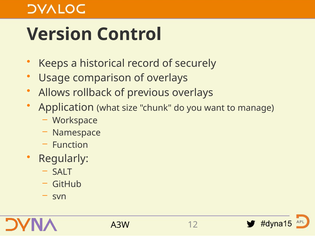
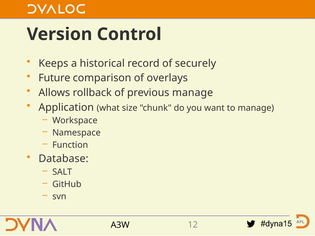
Usage: Usage -> Future
previous overlays: overlays -> manage
Regularly: Regularly -> Database
